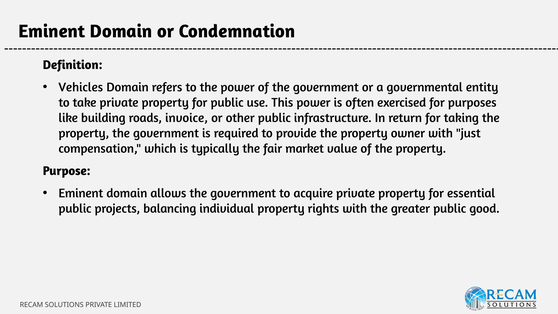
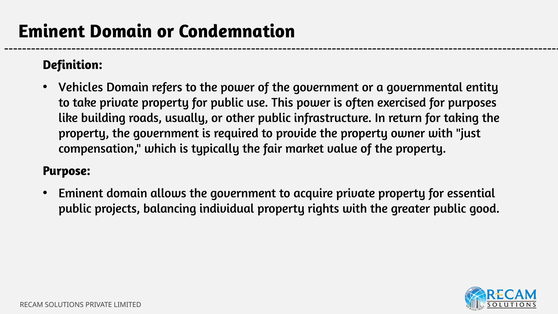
invoice: invoice -> usually
